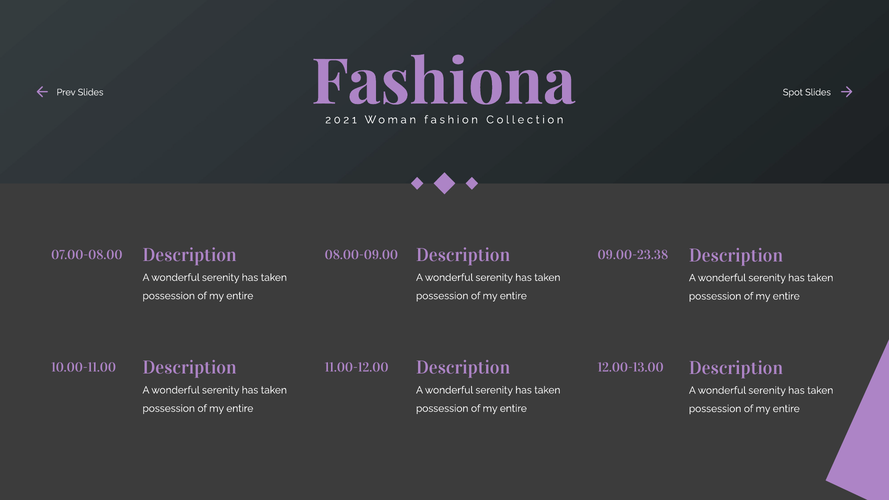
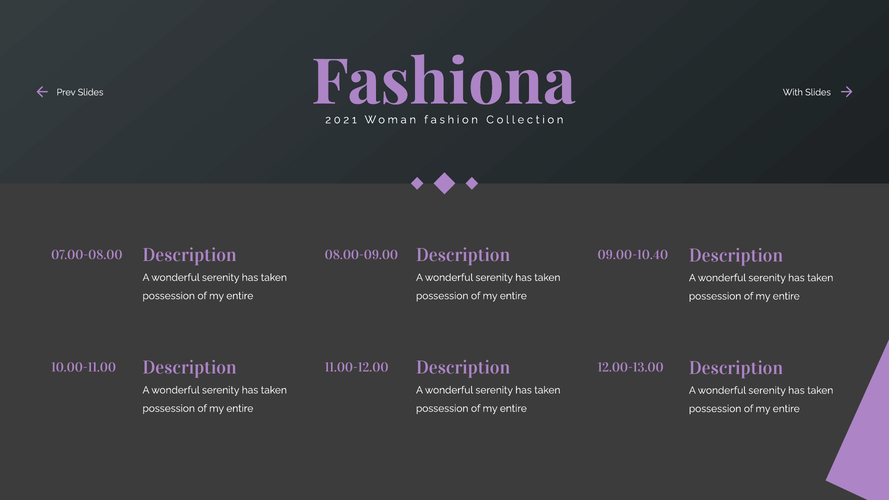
Spot: Spot -> With
09.00-23.38: 09.00-23.38 -> 09.00-10.40
